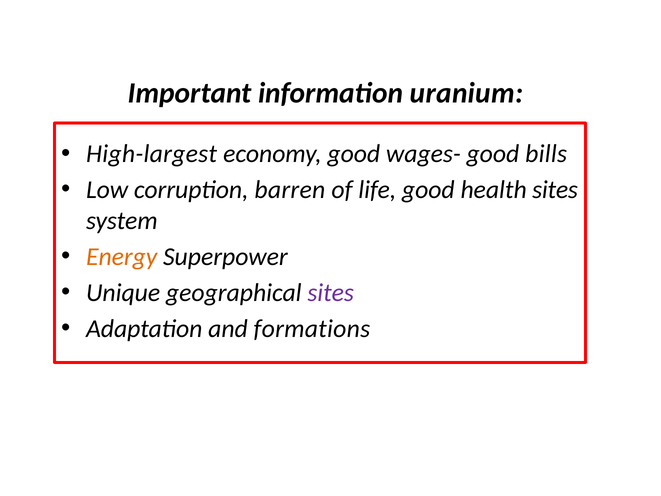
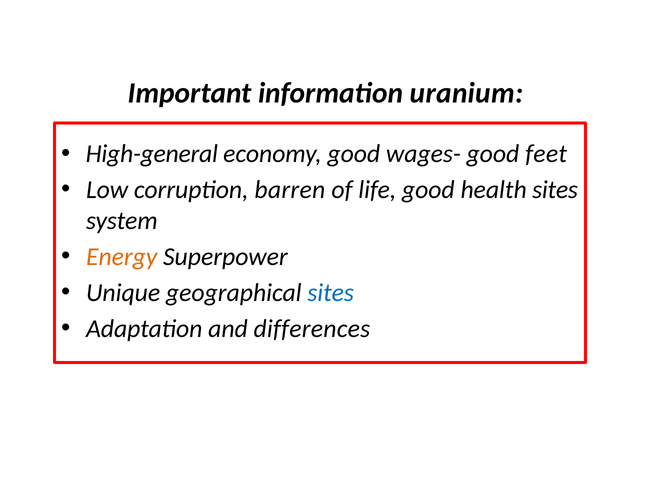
High-largest: High-largest -> High-general
bills: bills -> feet
sites at (331, 292) colour: purple -> blue
formations: formations -> differences
